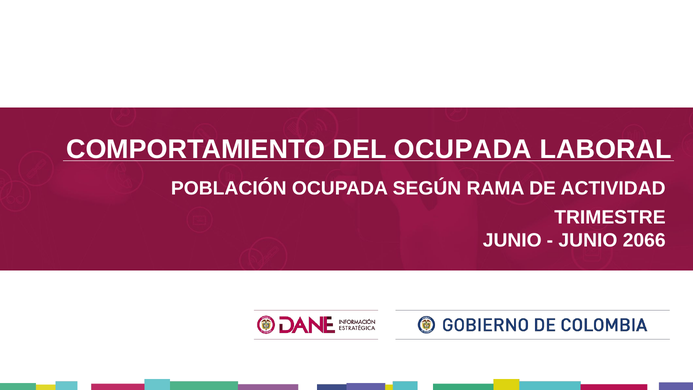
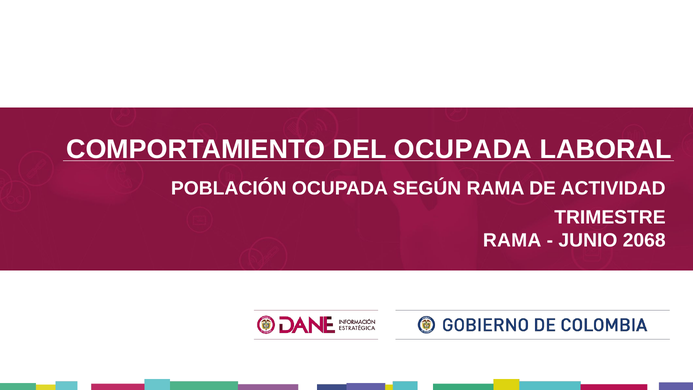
JUNIO at (512, 240): JUNIO -> RAMA
2066: 2066 -> 2068
